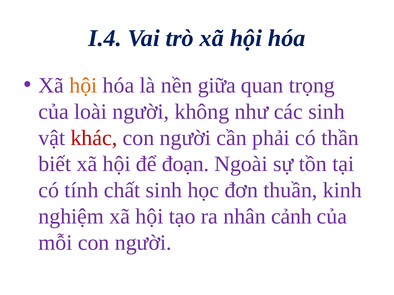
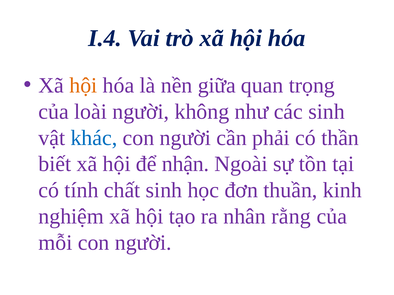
khác colour: red -> blue
đoạn: đoạn -> nhận
cảnh: cảnh -> rằng
